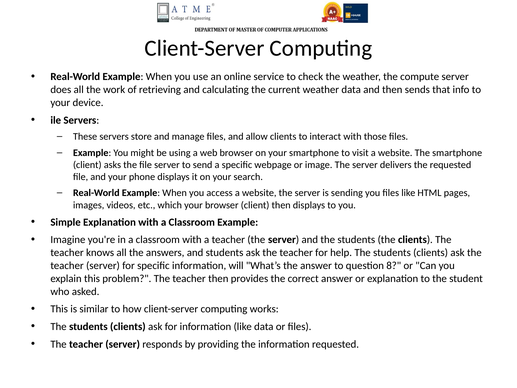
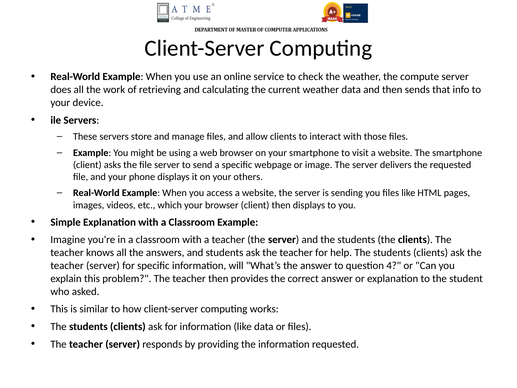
search: search -> others
8: 8 -> 4
